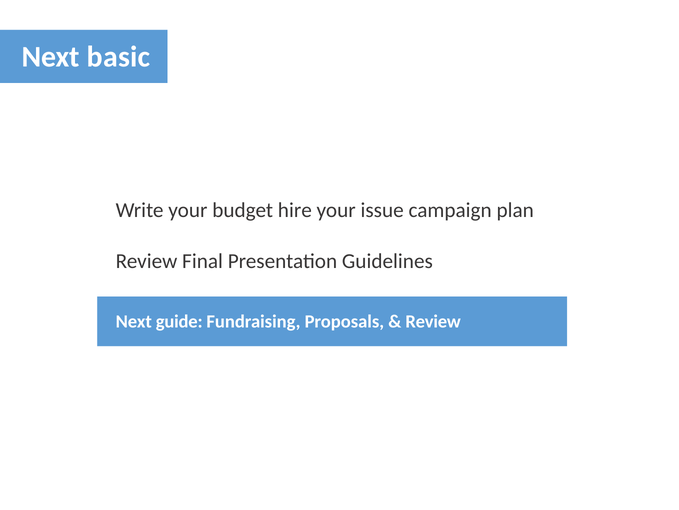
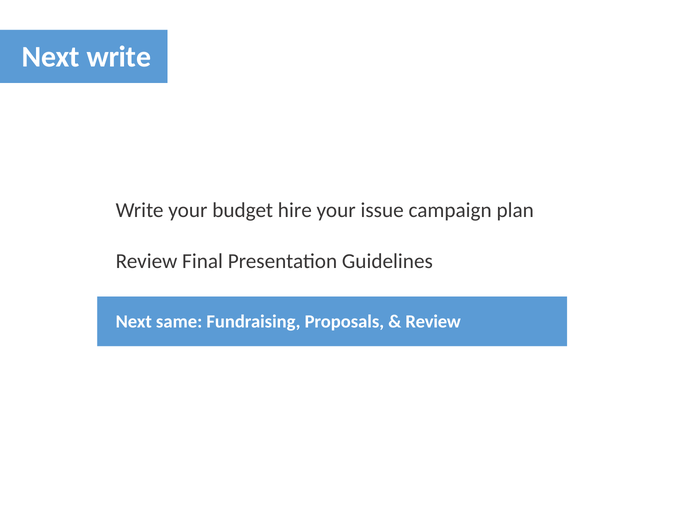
Next basic: basic -> write
guide: guide -> same
